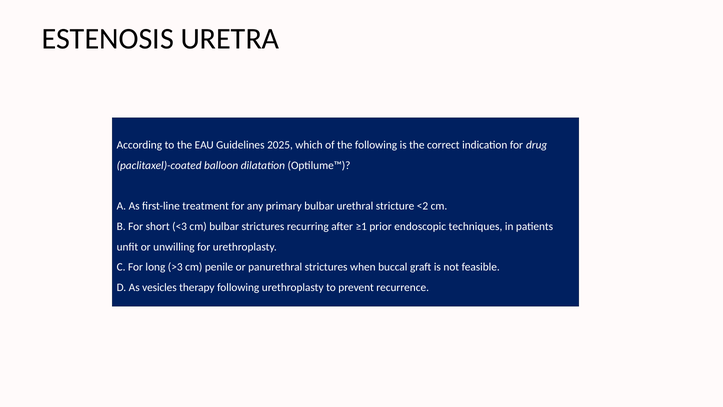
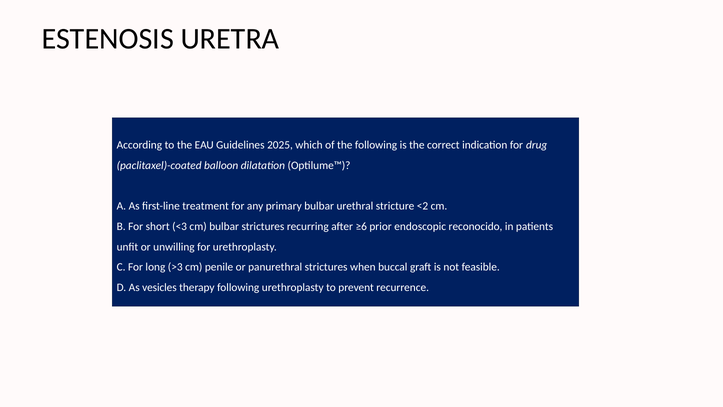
≥1: ≥1 -> ≥6
techniques: techniques -> reconocido
